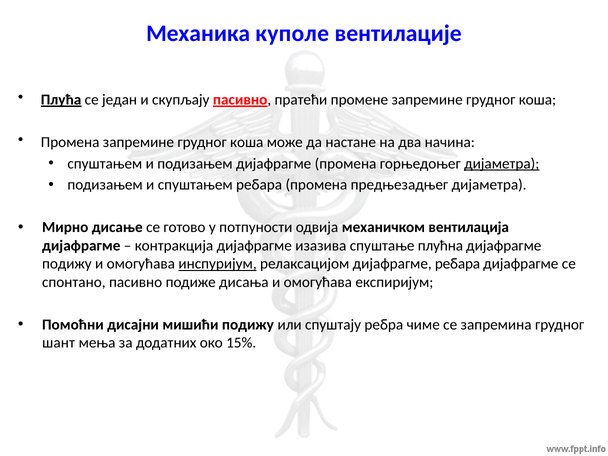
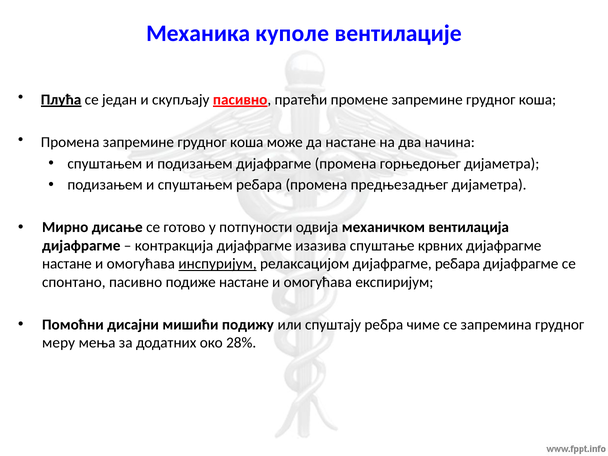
дијаметра at (502, 164) underline: present -> none
плућна: плућна -> крвних
подижу at (67, 264): подижу -> настане
подиже дисања: дисања -> настане
шант: шант -> меру
15%: 15% -> 28%
